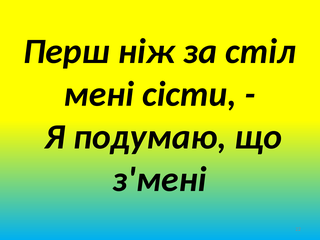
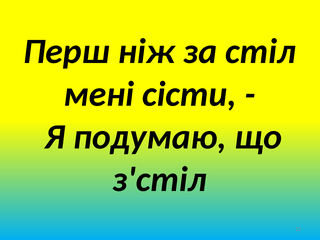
з'мені: з'мені -> з'стіл
